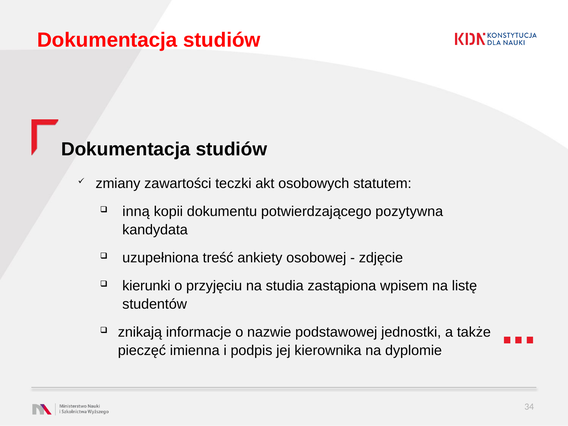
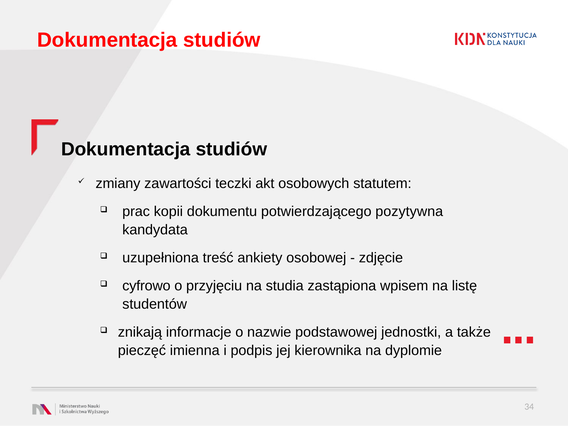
inną: inną -> prac
kierunki: kierunki -> cyfrowo
